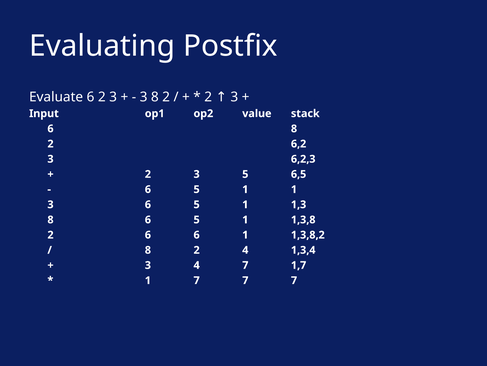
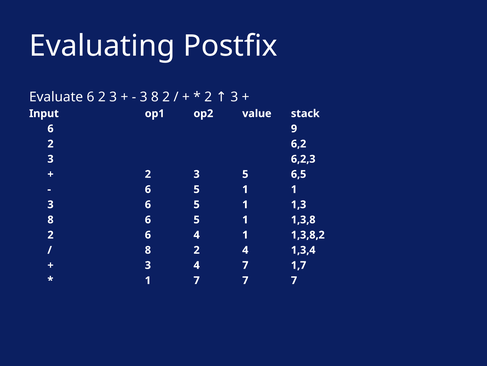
6 8: 8 -> 9
6 6: 6 -> 4
